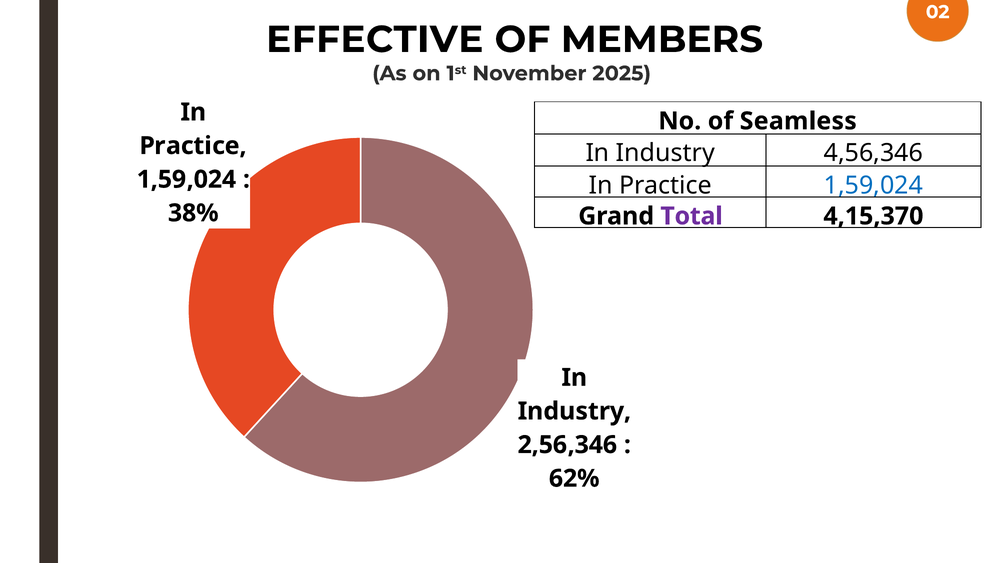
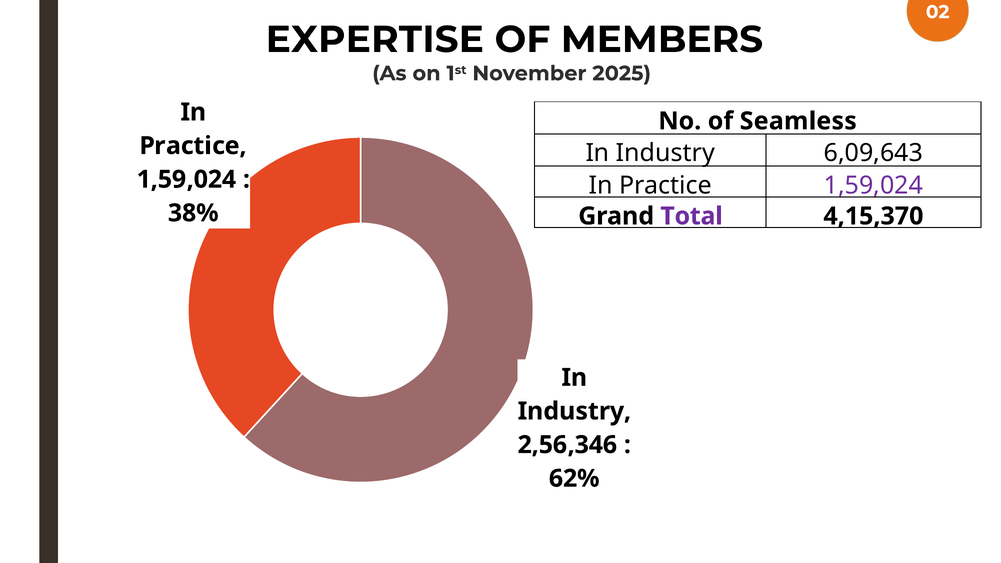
EFFECTIVE: EFFECTIVE -> EXPERTISE
4,56,346: 4,56,346 -> 6,09,643
1,59,024 at (873, 185) colour: blue -> purple
